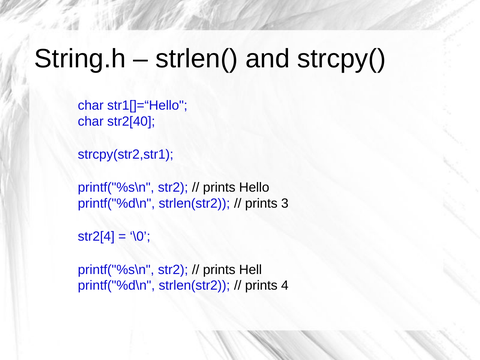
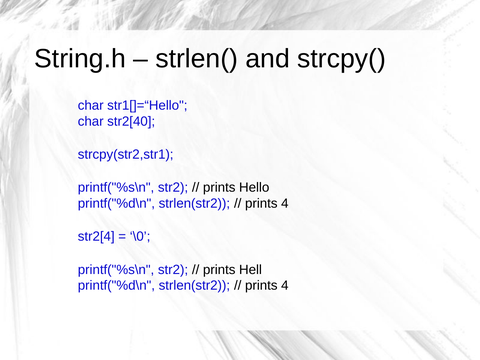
3 at (285, 203): 3 -> 4
